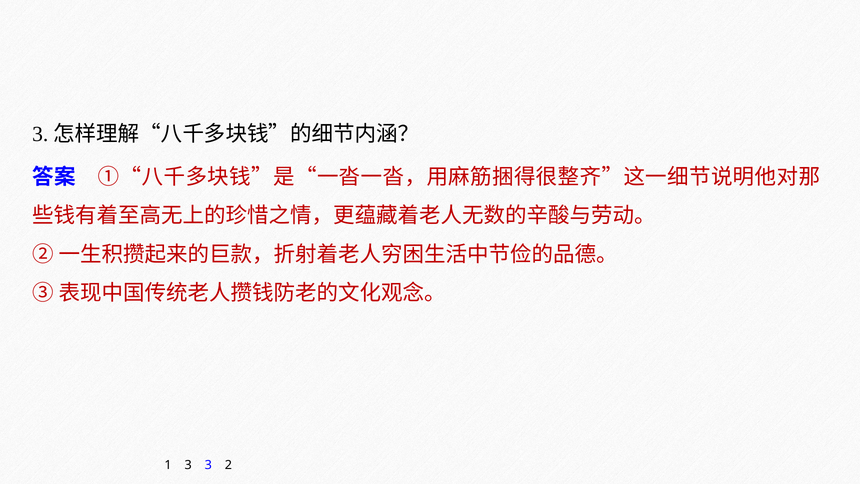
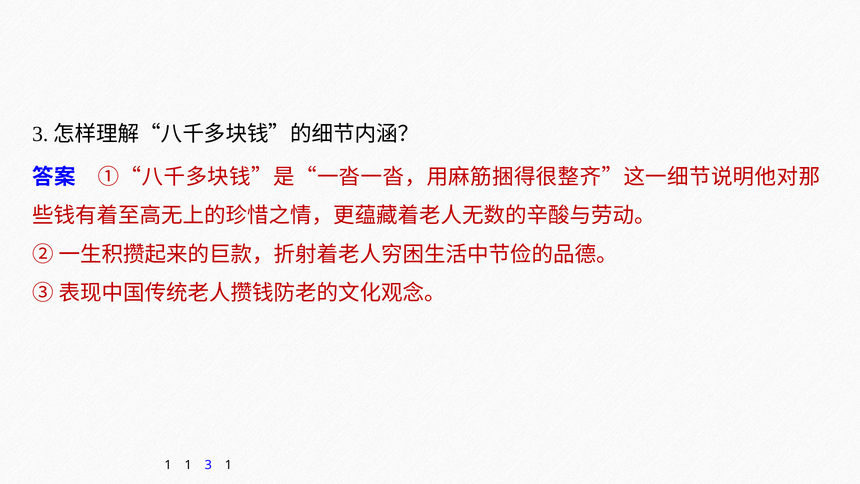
1 3: 3 -> 1
3 2: 2 -> 1
